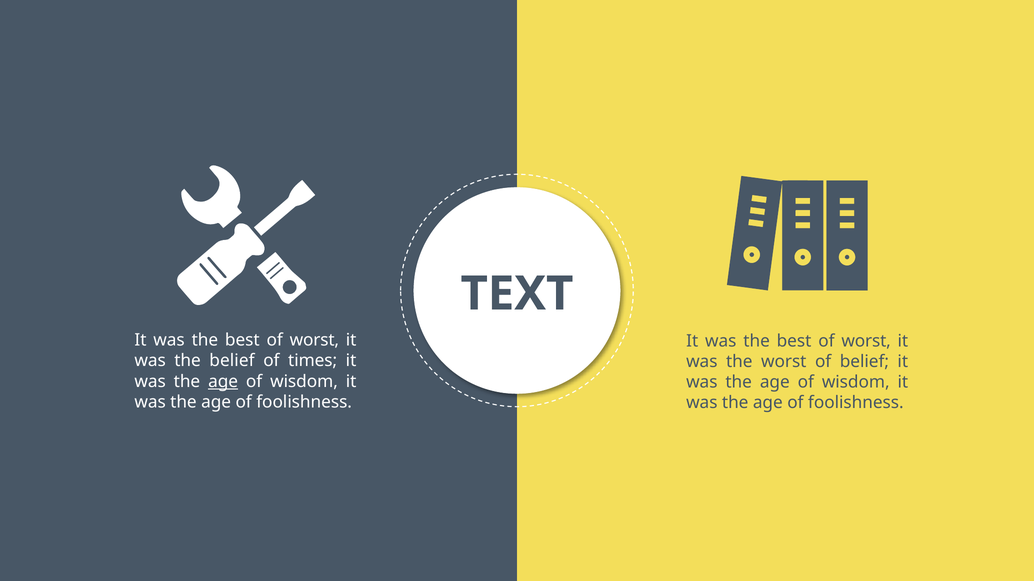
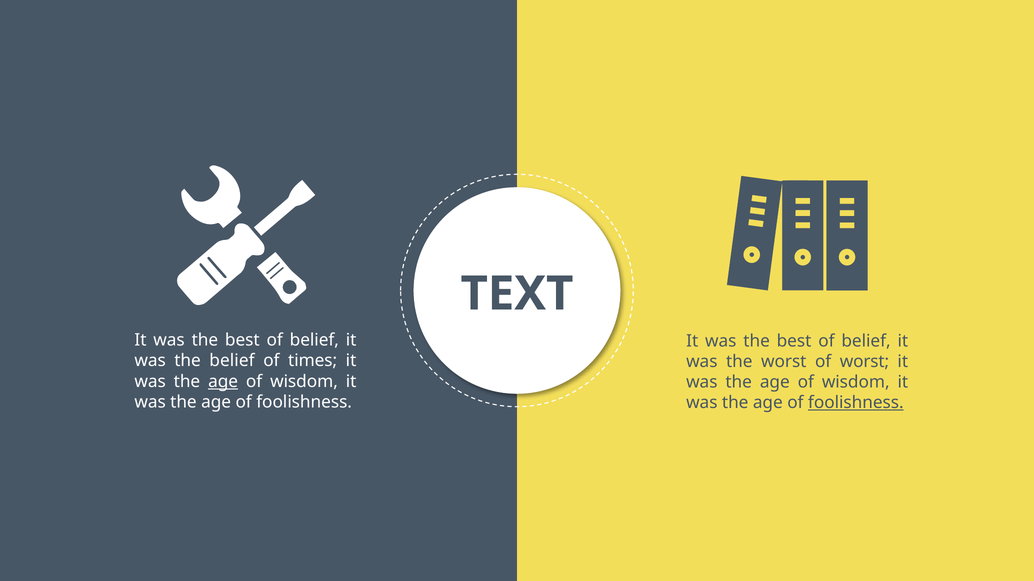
worst at (314, 340): worst -> belief
worst at (866, 341): worst -> belief
of belief: belief -> worst
foolishness at (856, 403) underline: none -> present
